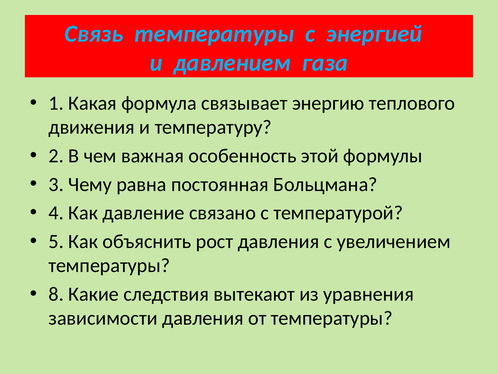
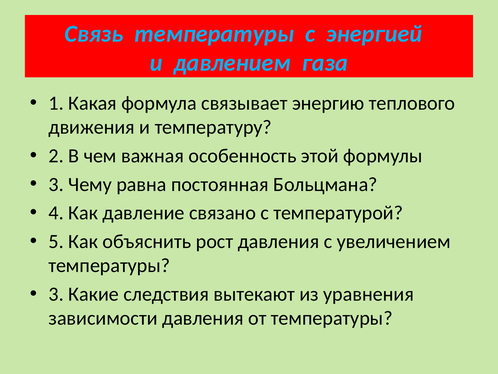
8 at (56, 294): 8 -> 3
